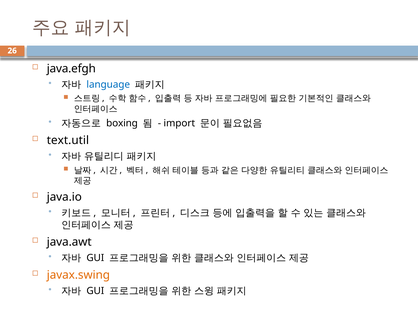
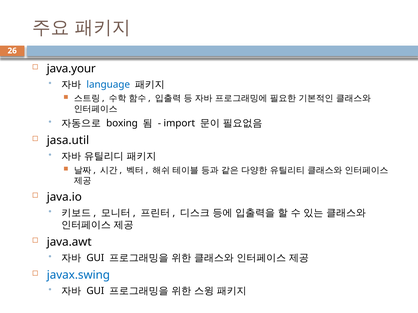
java.efgh: java.efgh -> java.your
text.util: text.util -> jasa.util
javax.swing colour: orange -> blue
